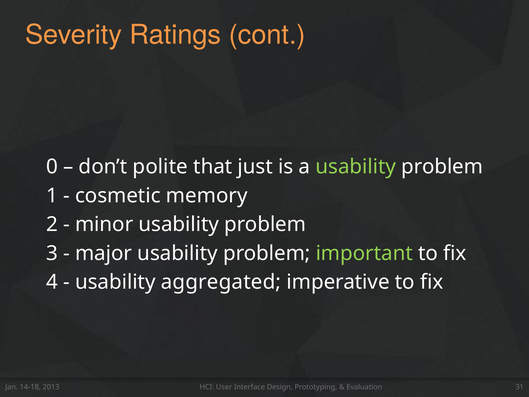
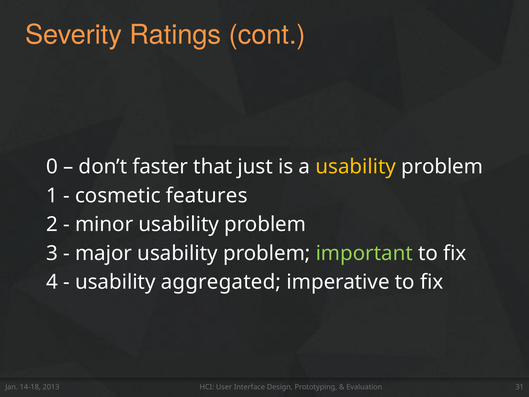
polite: polite -> faster
usability at (356, 167) colour: light green -> yellow
memory: memory -> features
